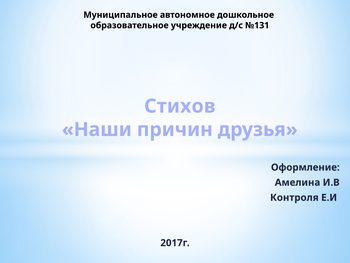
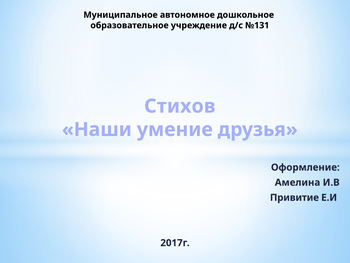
причин: причин -> умение
Контроля: Контроля -> Привитие
